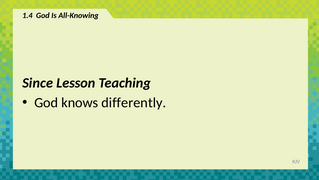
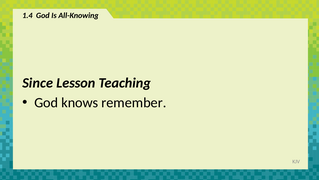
differently: differently -> remember
